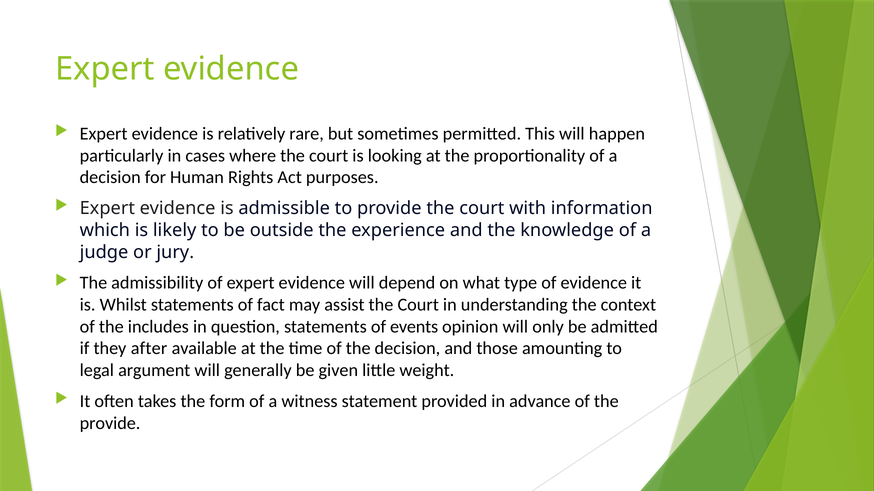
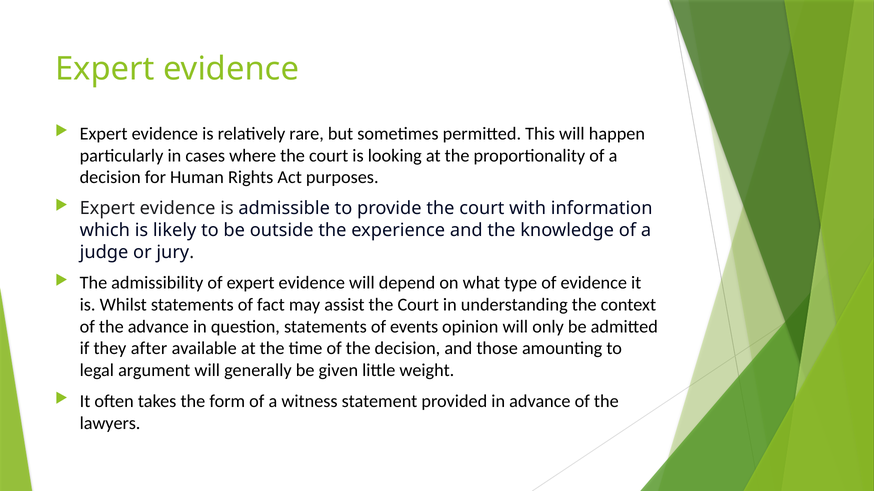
the includes: includes -> advance
provide at (110, 424): provide -> lawyers
